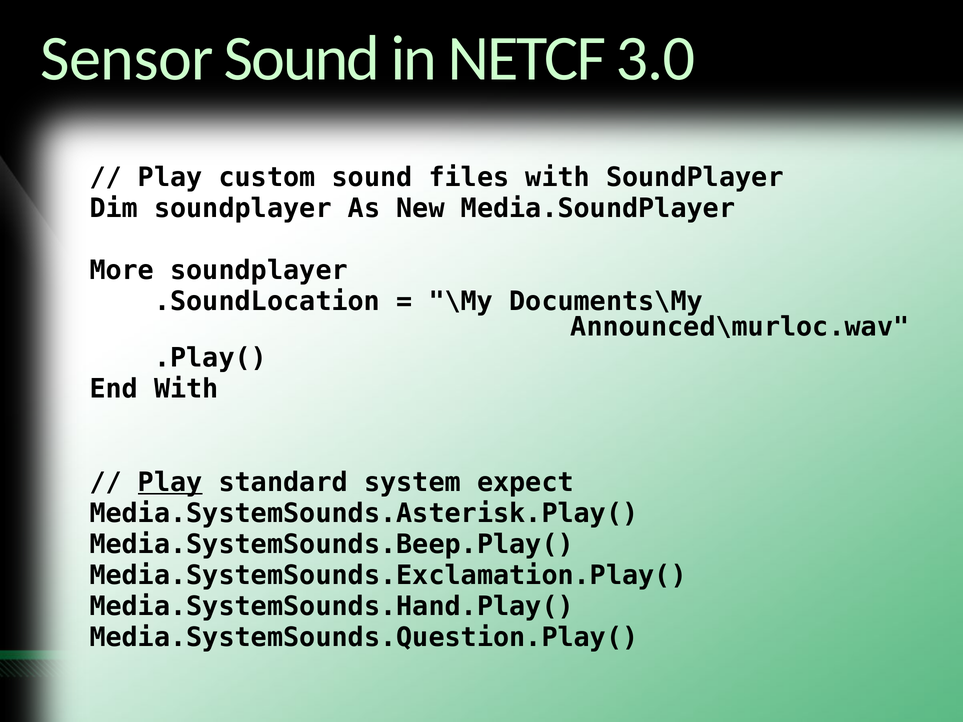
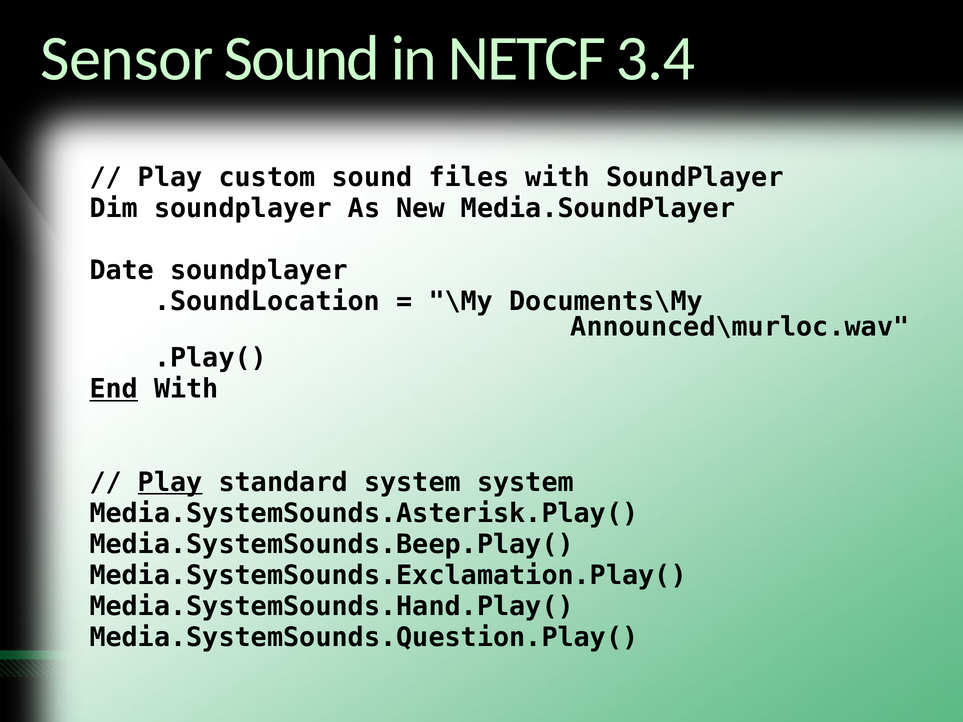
3.0: 3.0 -> 3.4
More: More -> Date
End underline: none -> present
system expect: expect -> system
